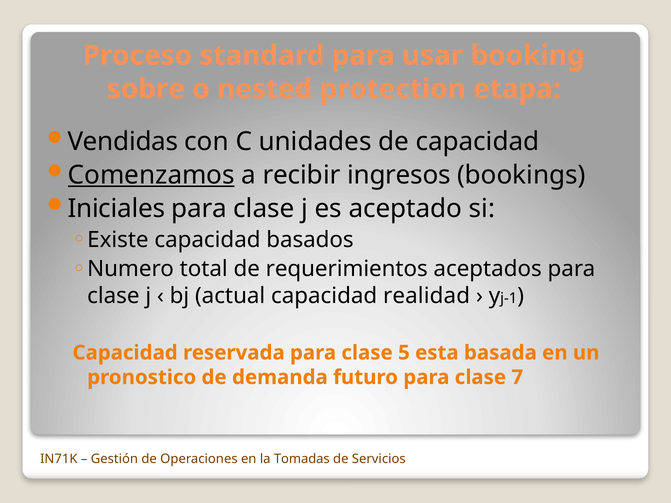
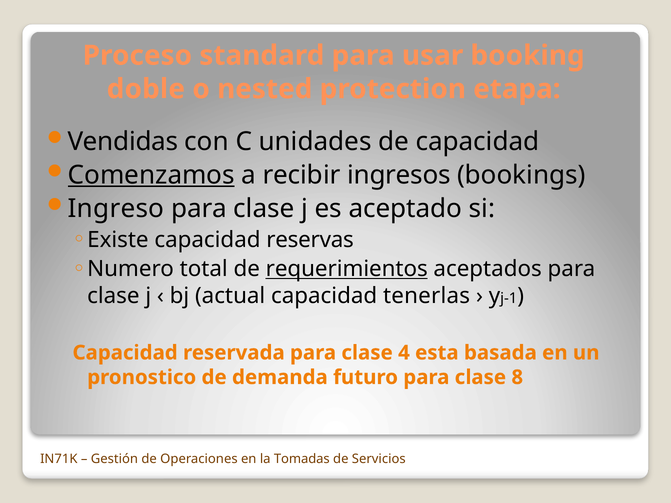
sobre: sobre -> doble
Iniciales: Iniciales -> Ingreso
basados: basados -> reservas
requerimientos underline: none -> present
realidad: realidad -> tenerlas
5: 5 -> 4
7: 7 -> 8
